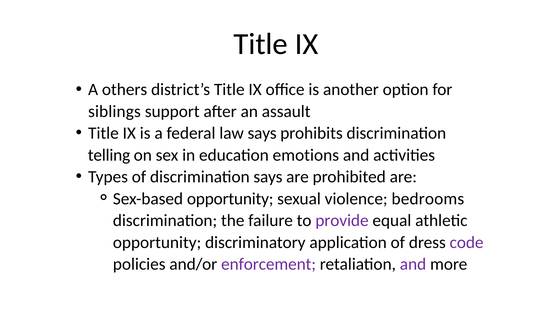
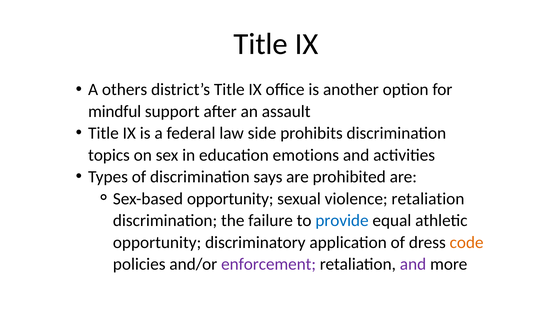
siblings: siblings -> mindful
law says: says -> side
telling: telling -> topics
violence bedrooms: bedrooms -> retaliation
provide colour: purple -> blue
code colour: purple -> orange
